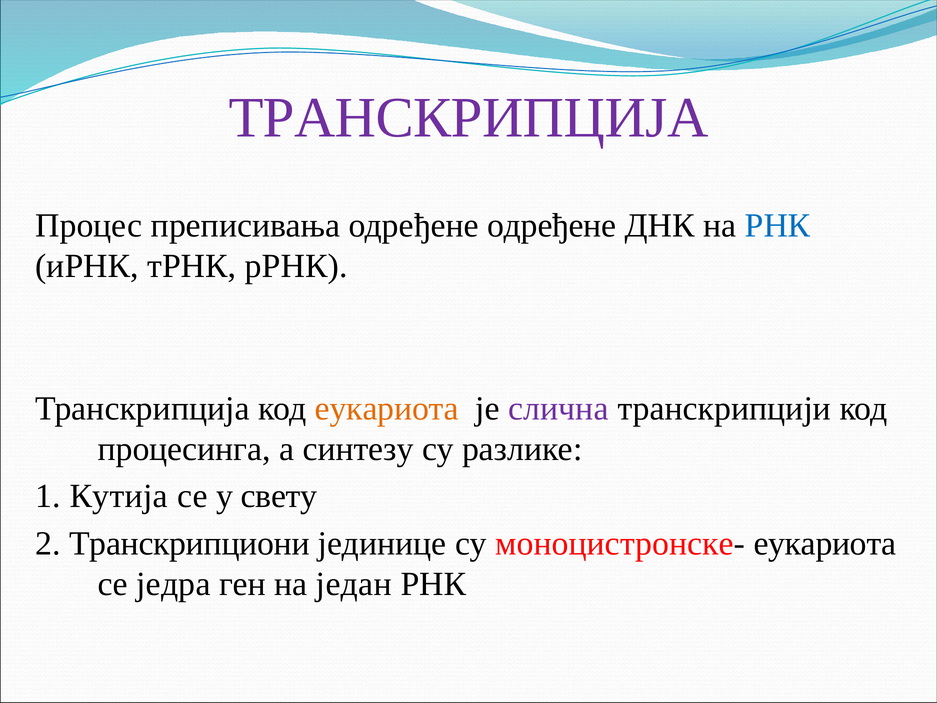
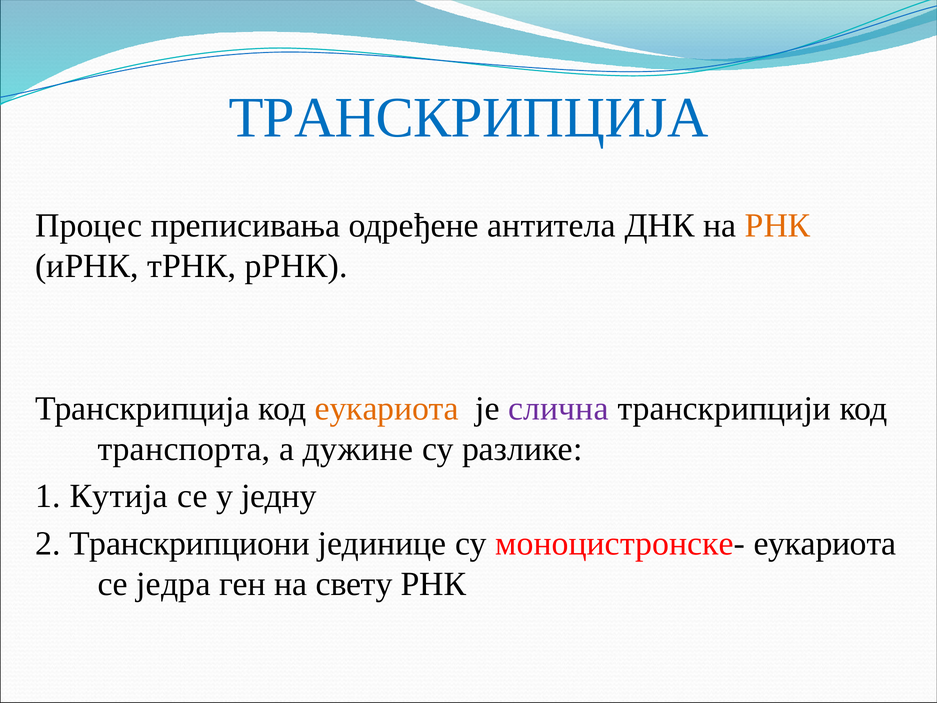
ТРАНСКРИПЦИЈА at (468, 118) colour: purple -> blue
одређене одређене: одређене -> антитела
РНК at (778, 226) colour: blue -> orange
процесинга: процесинга -> транспорта
синтезу: синтезу -> дужине
свету: свету -> једну
један: један -> свету
